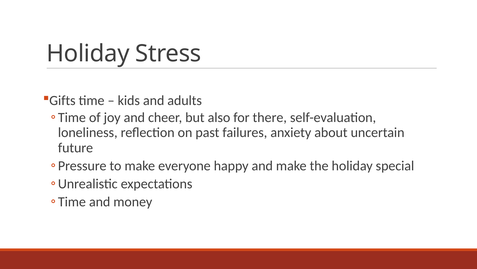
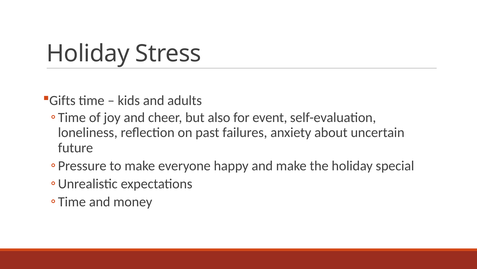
there: there -> event
